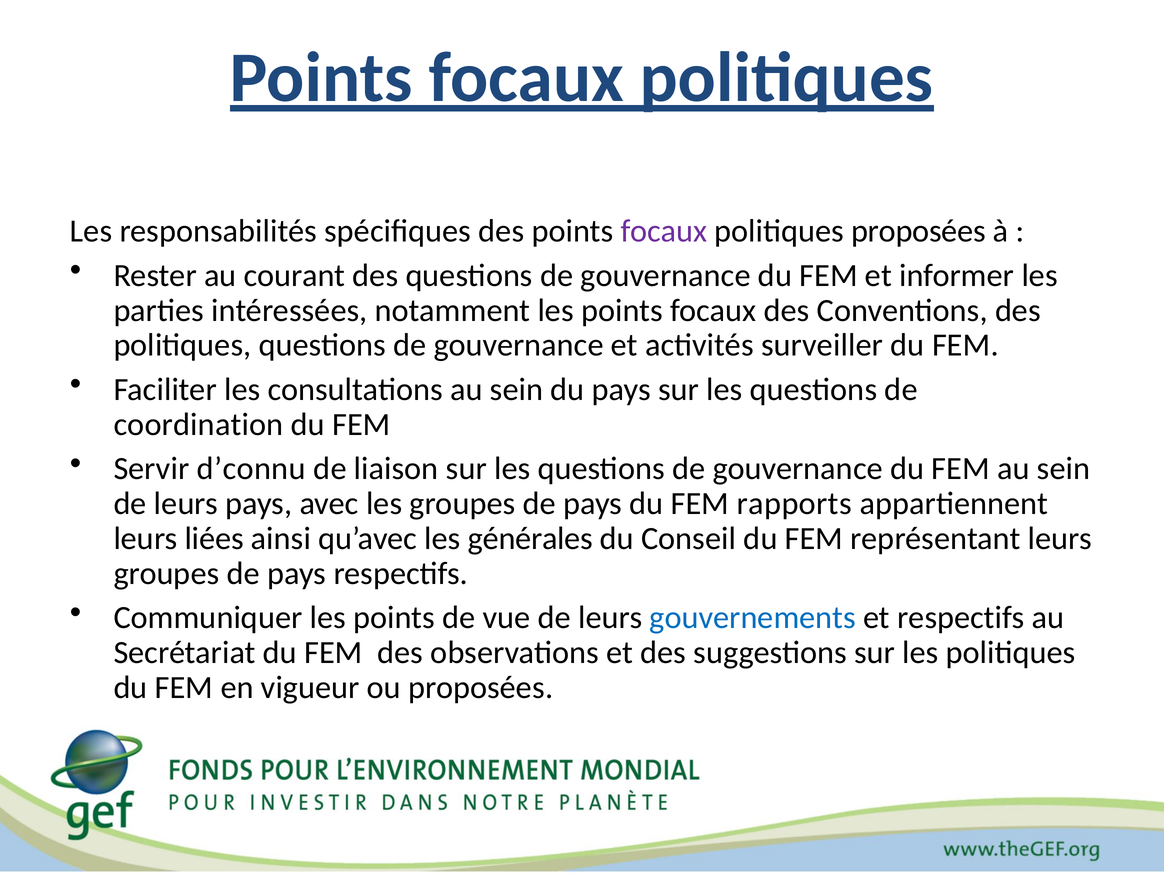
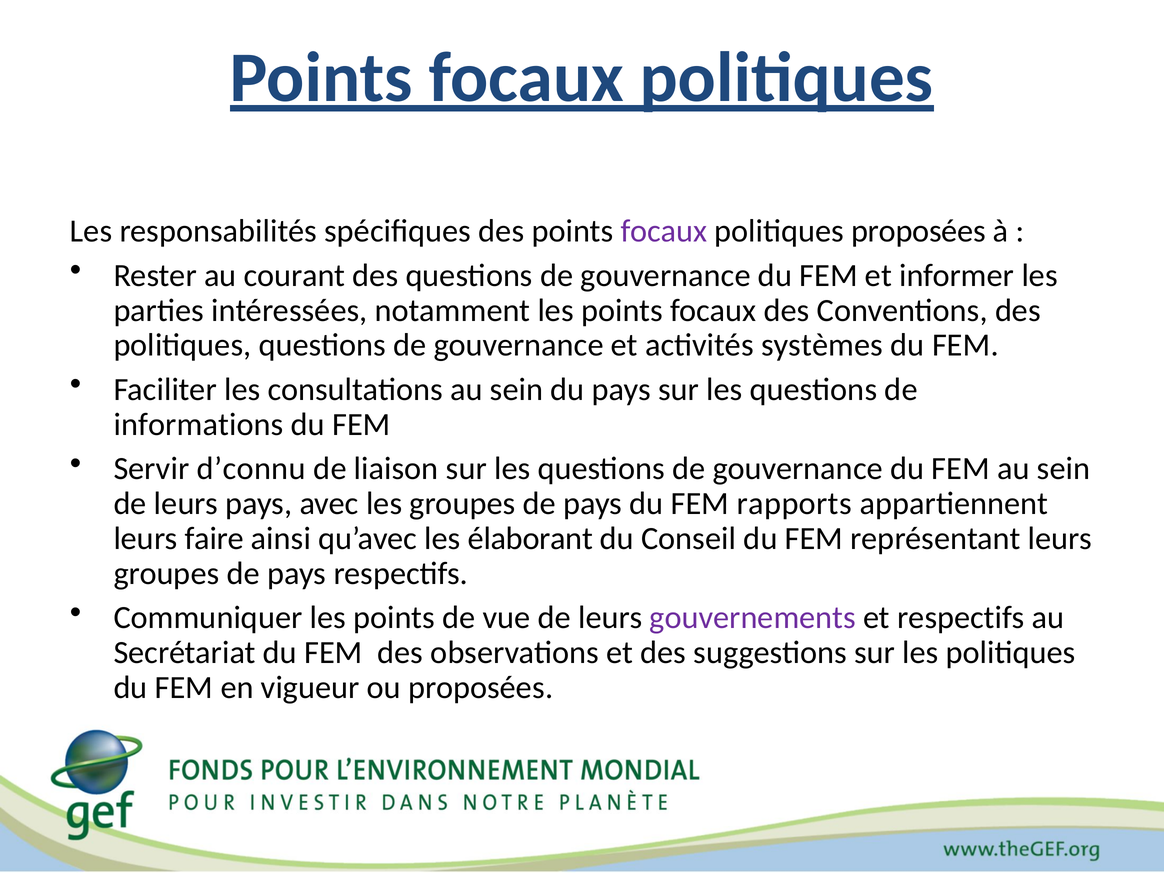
surveiller: surveiller -> systèmes
coordination: coordination -> informations
liées: liées -> faire
générales: générales -> élaborant
gouvernements colour: blue -> purple
